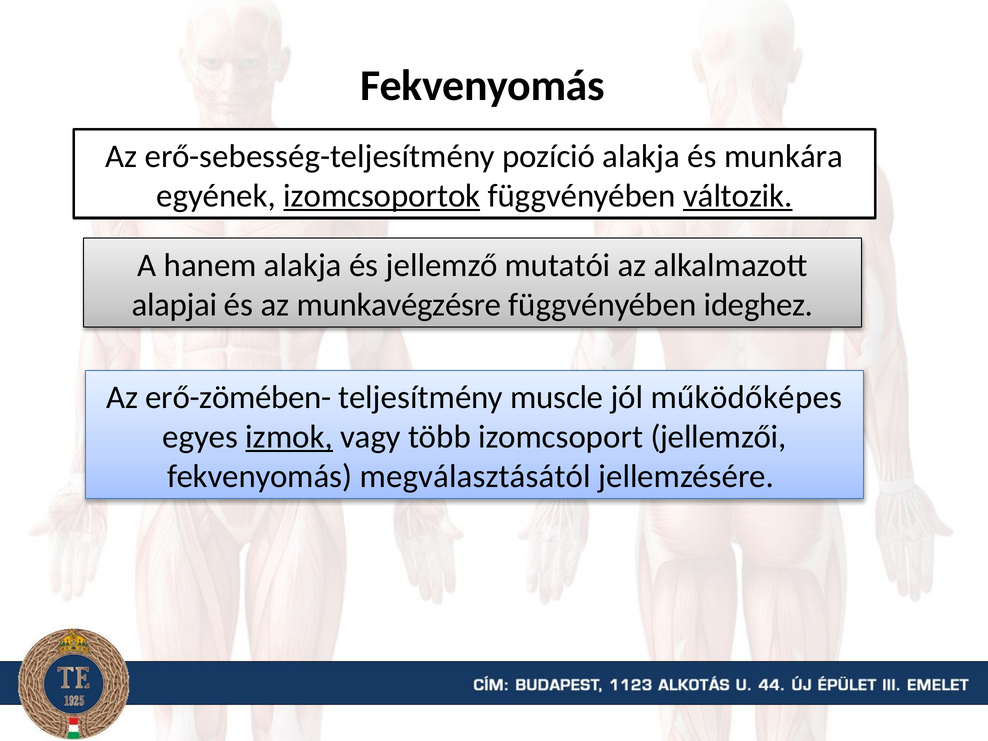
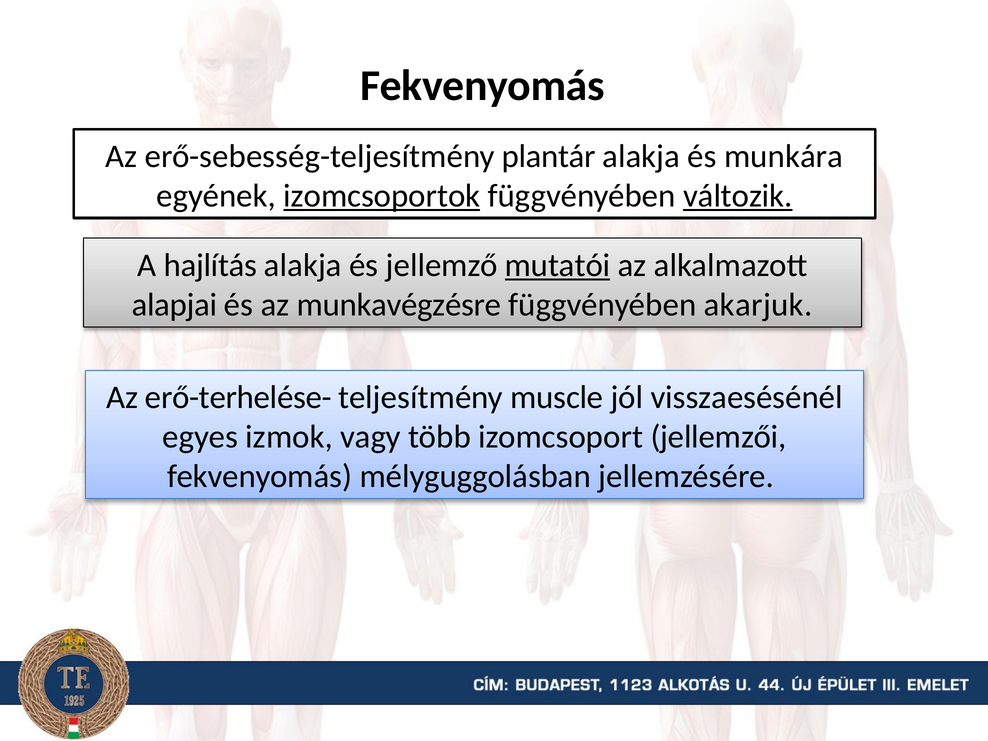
pozíció: pozíció -> plantár
hanem: hanem -> hajlítás
mutatói underline: none -> present
ideghez: ideghez -> akarjuk
erő-zömében-: erő-zömében- -> erő-terhelése-
működőképes: működőképes -> visszaesésénél
izmok underline: present -> none
megválasztásától: megválasztásától -> mélyguggolásban
